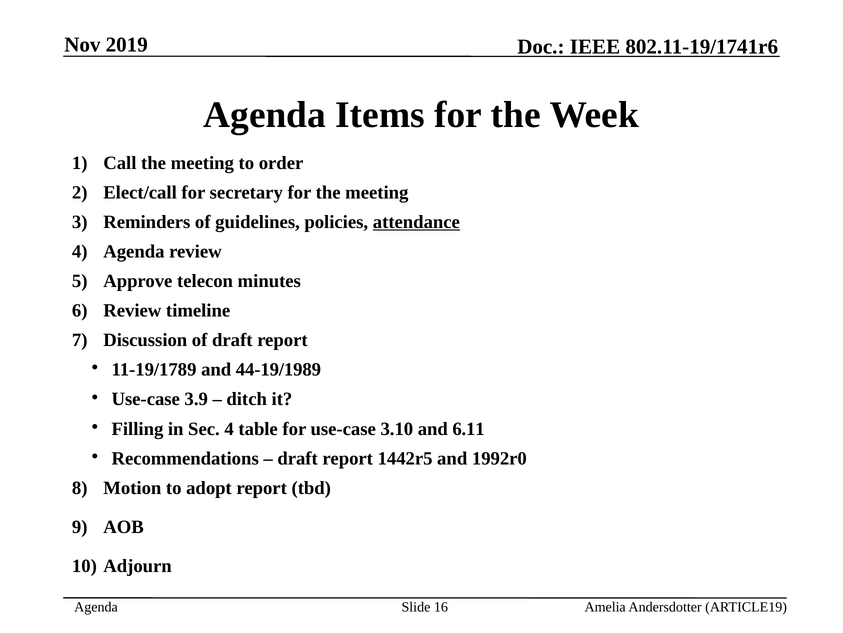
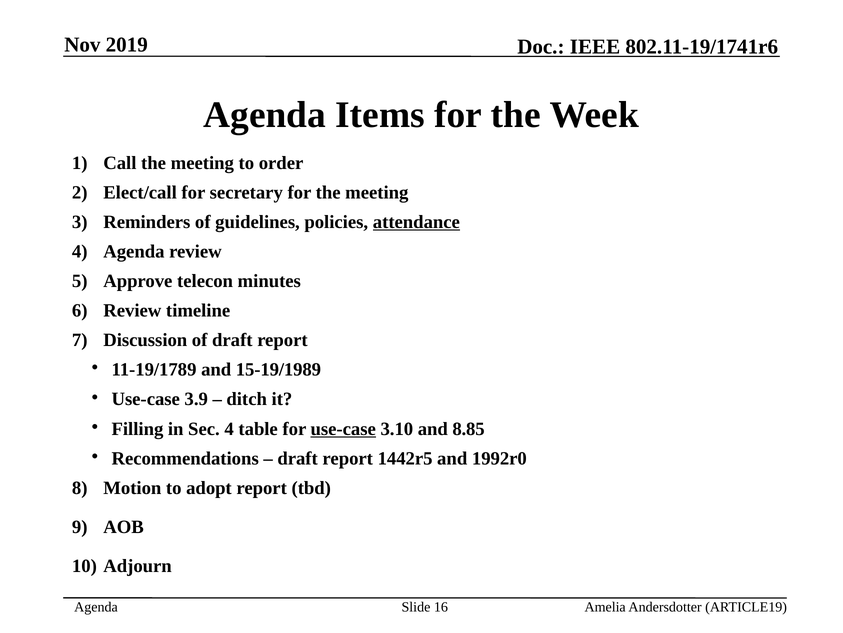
44-19/1989: 44-19/1989 -> 15-19/1989
use-case at (343, 428) underline: none -> present
6.11: 6.11 -> 8.85
